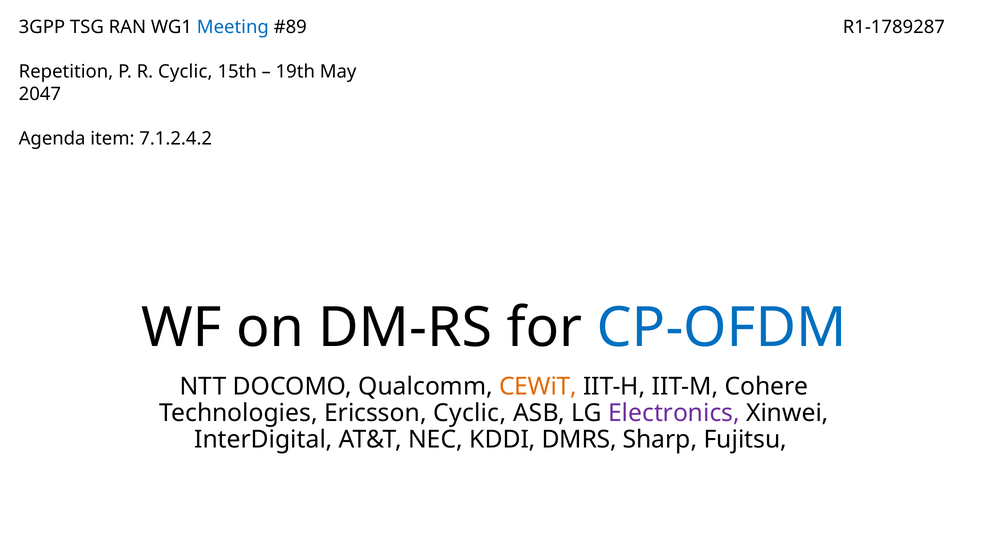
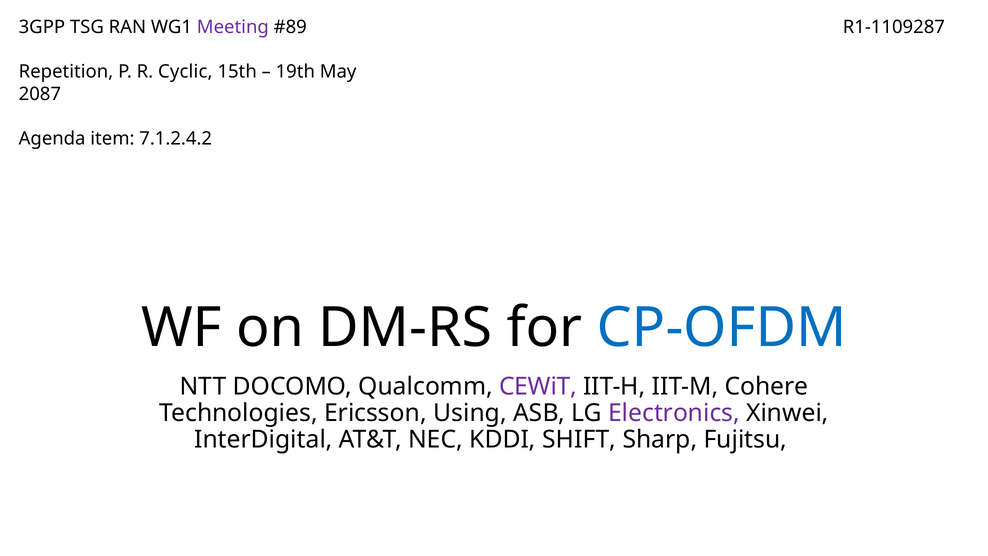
Meeting colour: blue -> purple
R1-1789287: R1-1789287 -> R1-1109287
2047: 2047 -> 2087
CEWiT colour: orange -> purple
Ericsson Cyclic: Cyclic -> Using
DMRS: DMRS -> SHIFT
